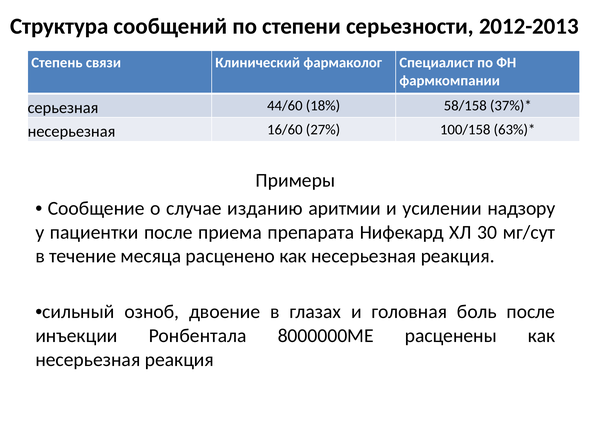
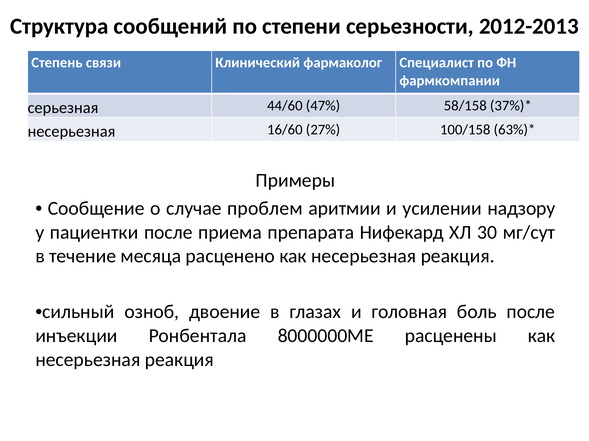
18%: 18% -> 47%
изданию: изданию -> проблем
